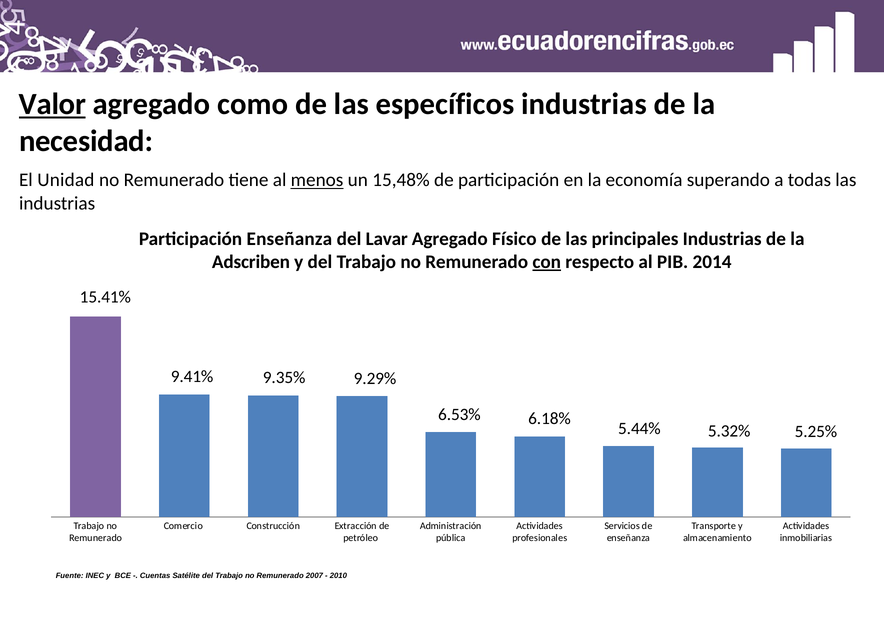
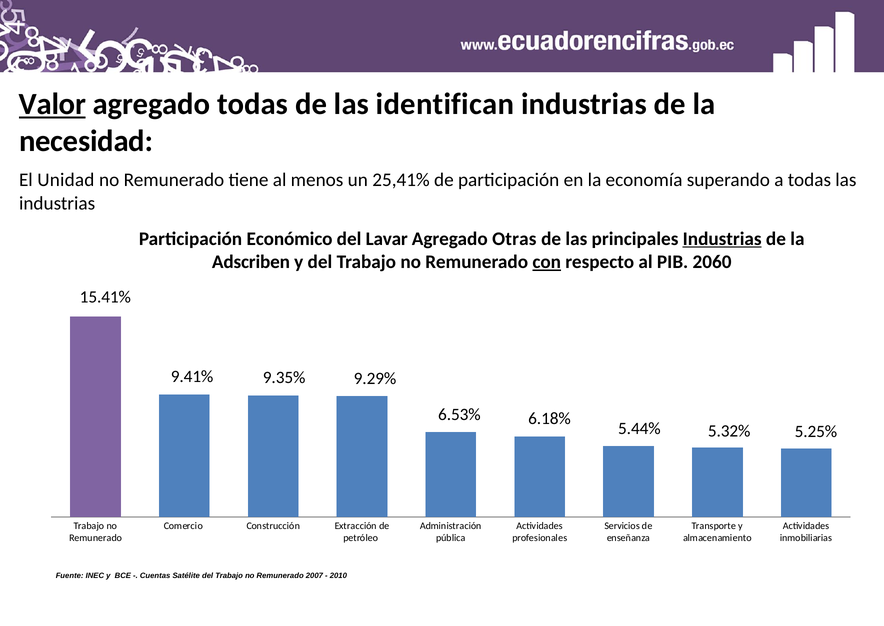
agregado como: como -> todas
específicos: específicos -> identifican
menos underline: present -> none
15,48%: 15,48% -> 25,41%
Participación Enseñanza: Enseñanza -> Económico
Físico: Físico -> Otras
Industrias at (722, 239) underline: none -> present
2014: 2014 -> 2060
